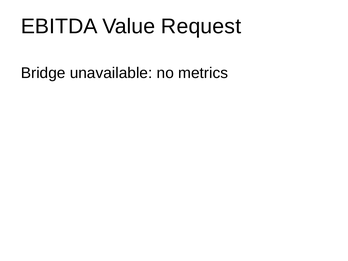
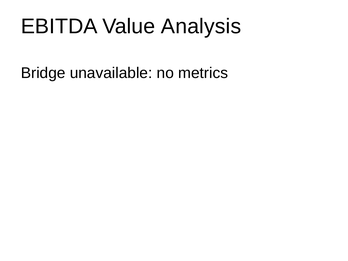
Request: Request -> Analysis
